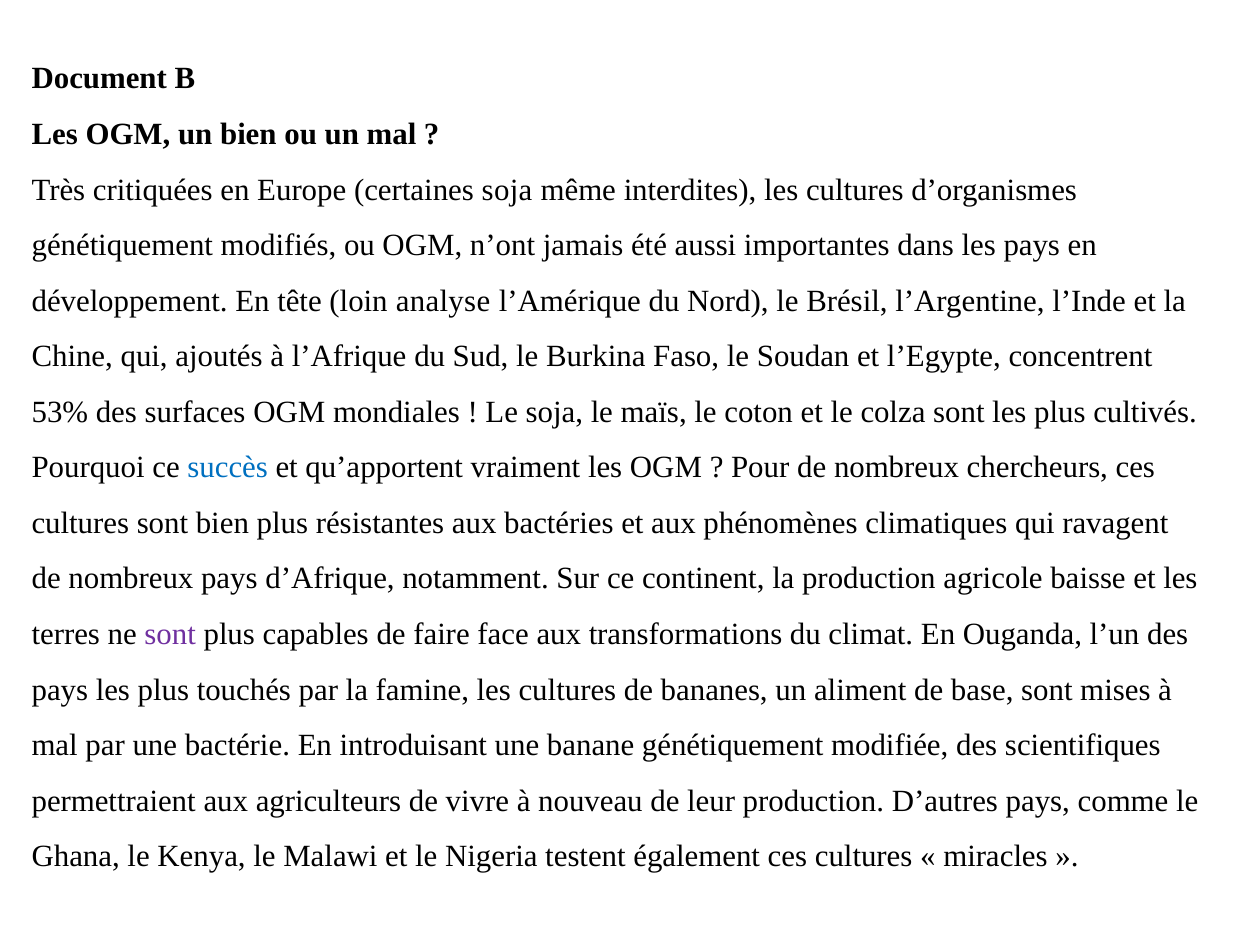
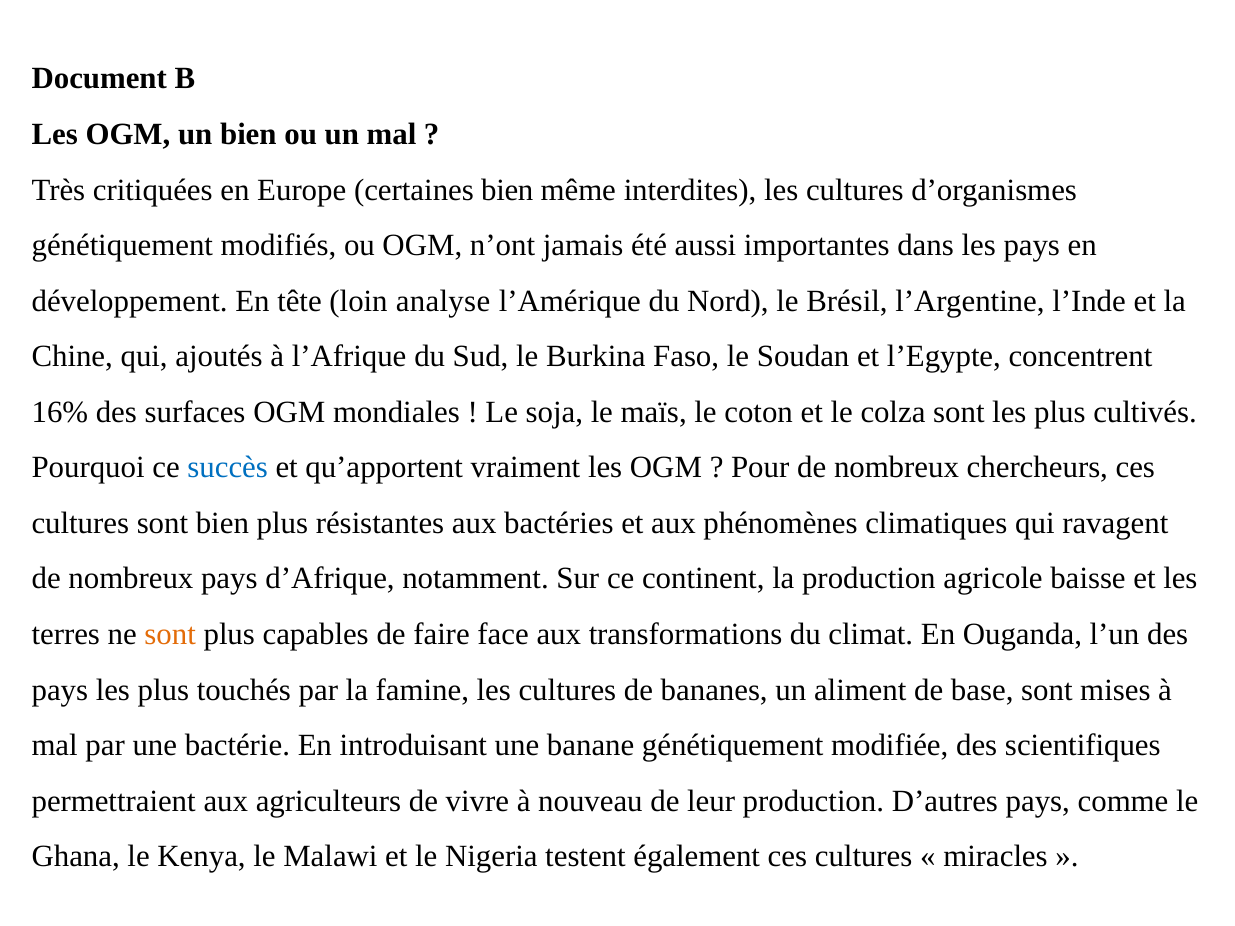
certaines soja: soja -> bien
53%: 53% -> 16%
sont at (170, 635) colour: purple -> orange
